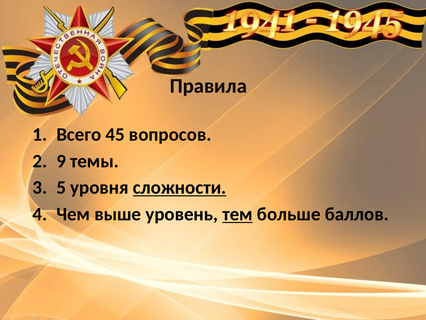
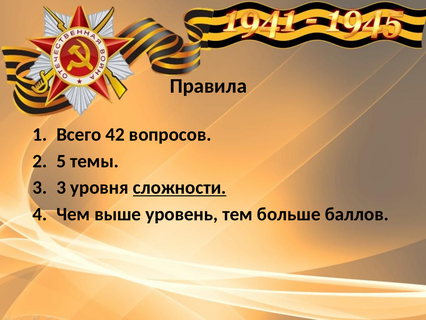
45: 45 -> 42
9: 9 -> 5
3 5: 5 -> 3
тем underline: present -> none
